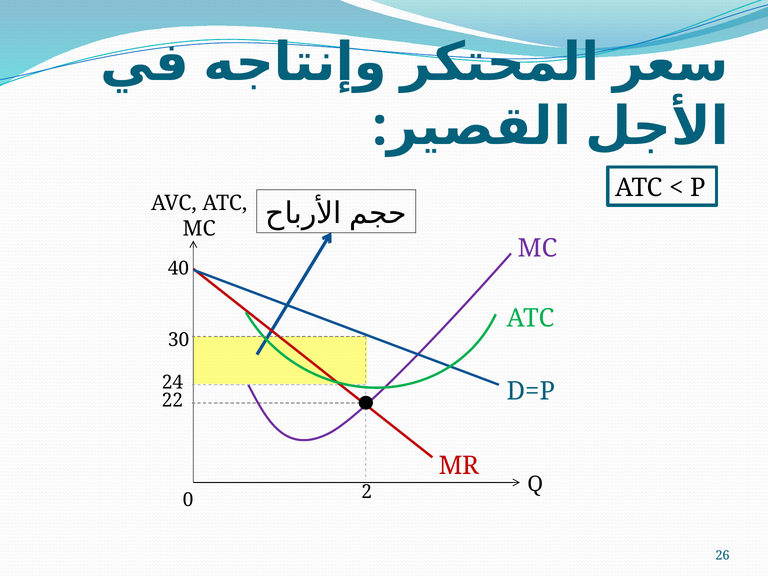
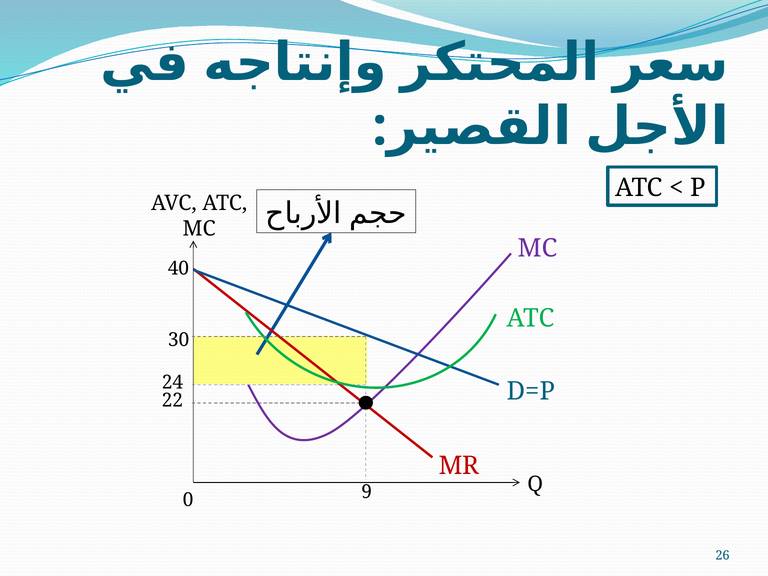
2: 2 -> 9
